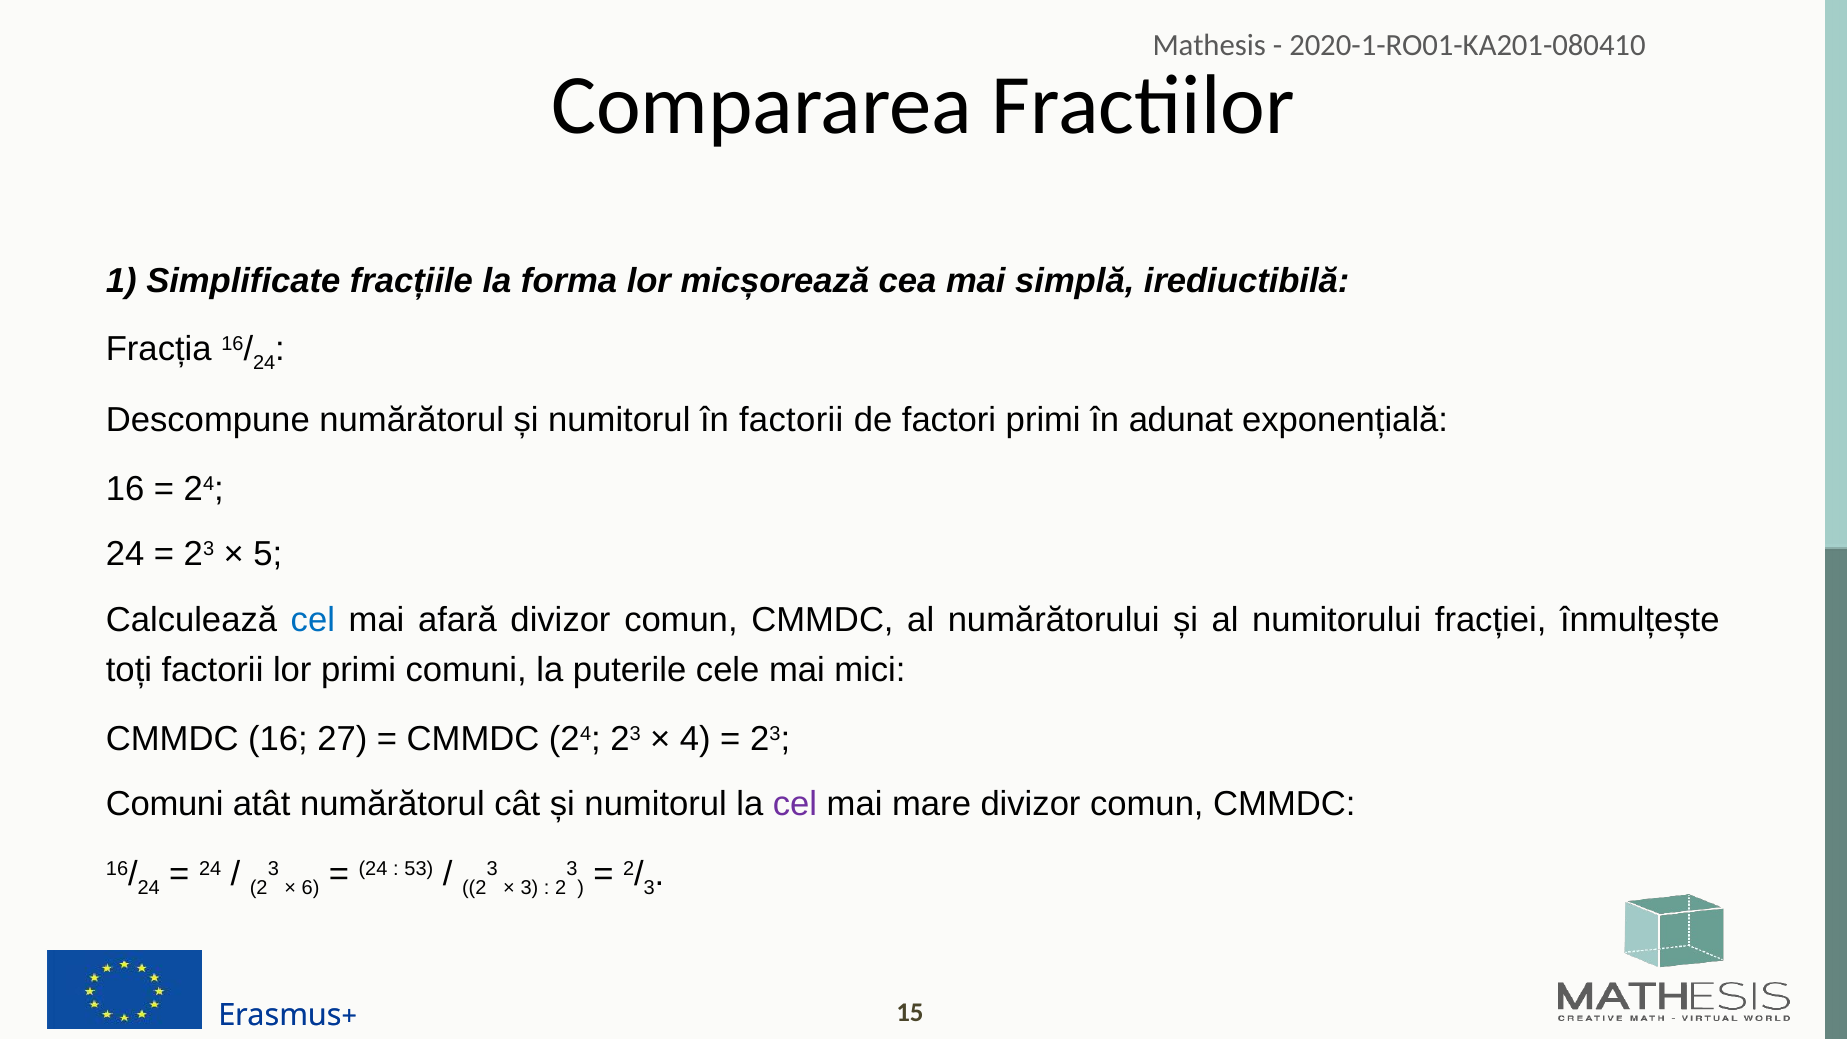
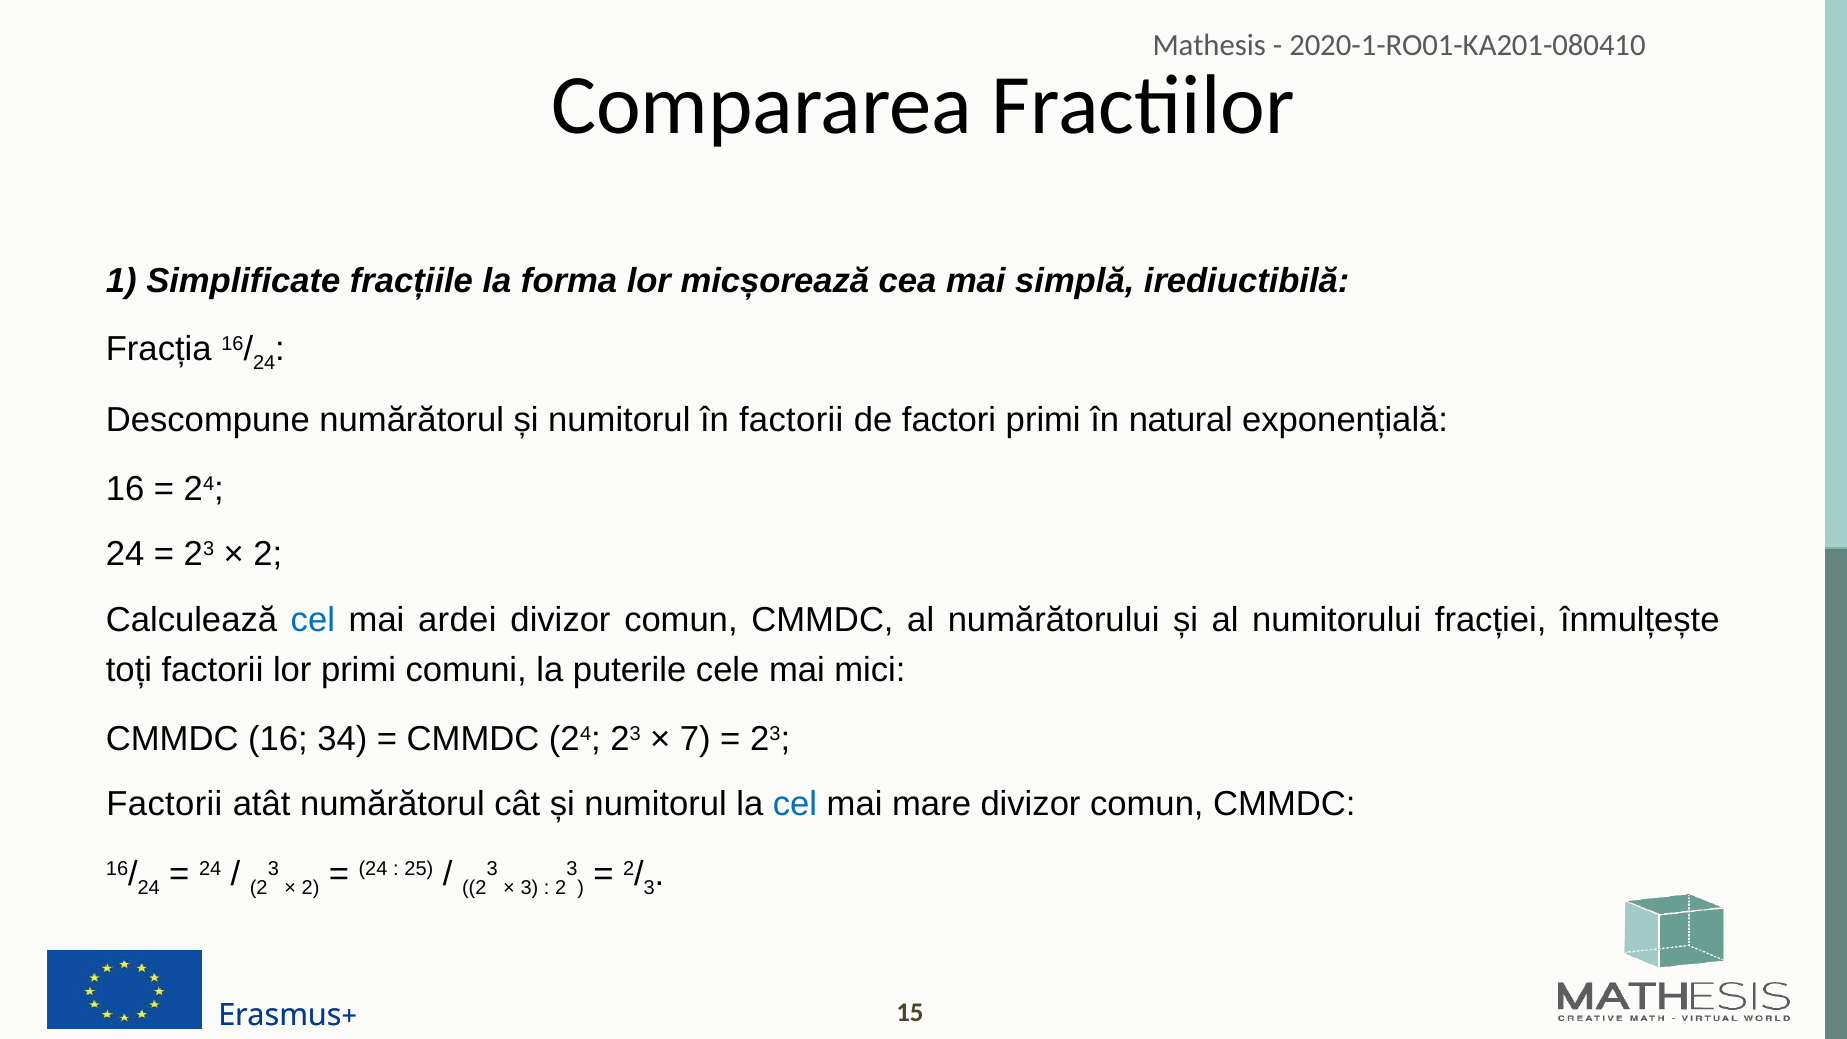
adunat: adunat -> natural
5 at (268, 555): 5 -> 2
afară: afară -> ardei
27: 27 -> 34
4: 4 -> 7
Comuni at (165, 804): Comuni -> Factorii
cel at (795, 804) colour: purple -> blue
6 at (311, 888): 6 -> 2
53: 53 -> 25
